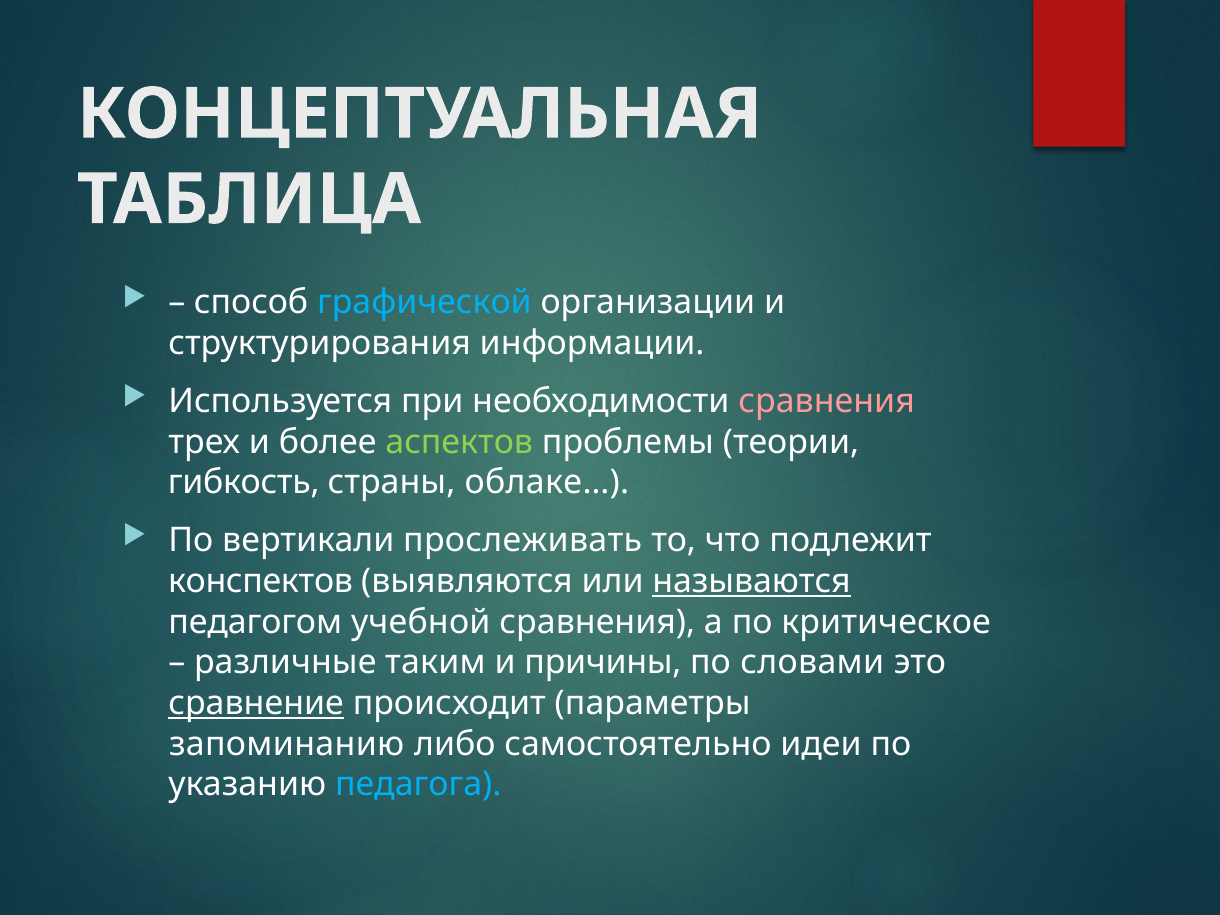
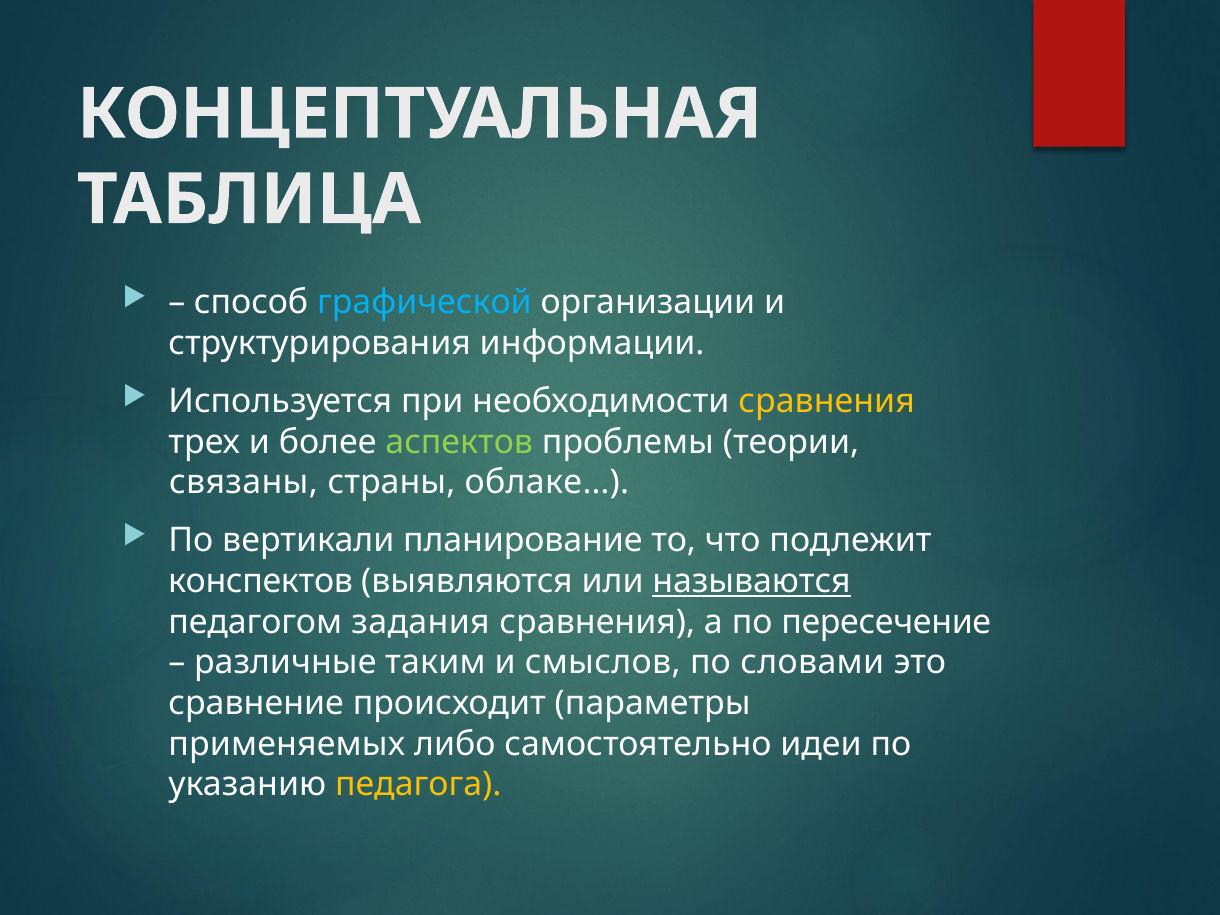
сравнения at (827, 401) colour: pink -> yellow
гибкость: гибкость -> связаны
прослеживать: прослеживать -> планирование
учебной: учебной -> задания
критическое: критическое -> пересечение
причины: причины -> смыслов
сравнение underline: present -> none
запоминанию: запоминанию -> применяемых
педагога colour: light blue -> yellow
